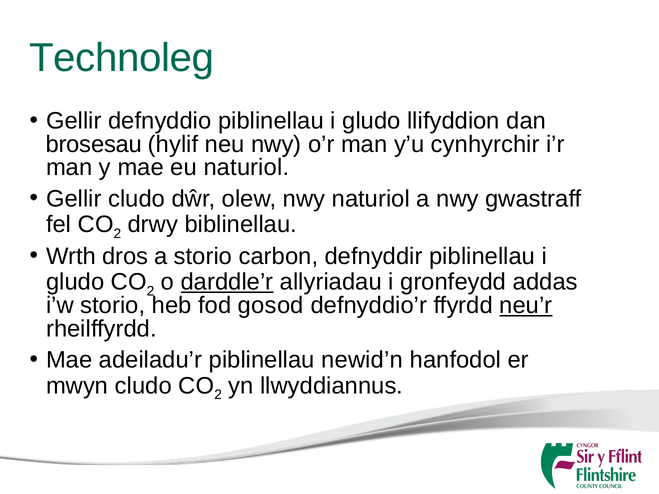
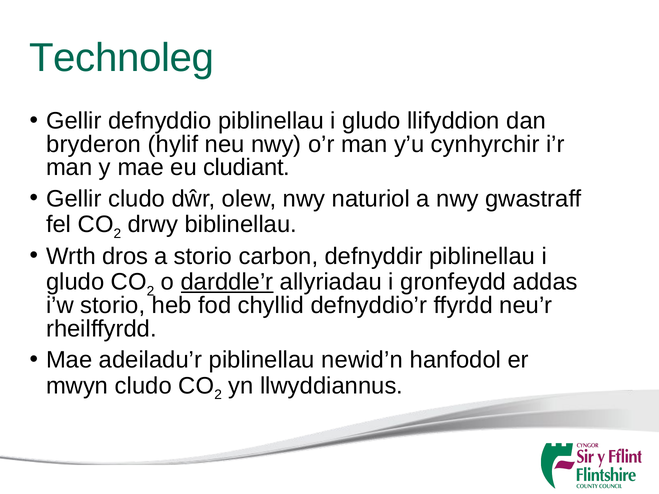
brosesau: brosesau -> bryderon
eu naturiol: naturiol -> cludiant
gosod: gosod -> chyllid
neu’r underline: present -> none
